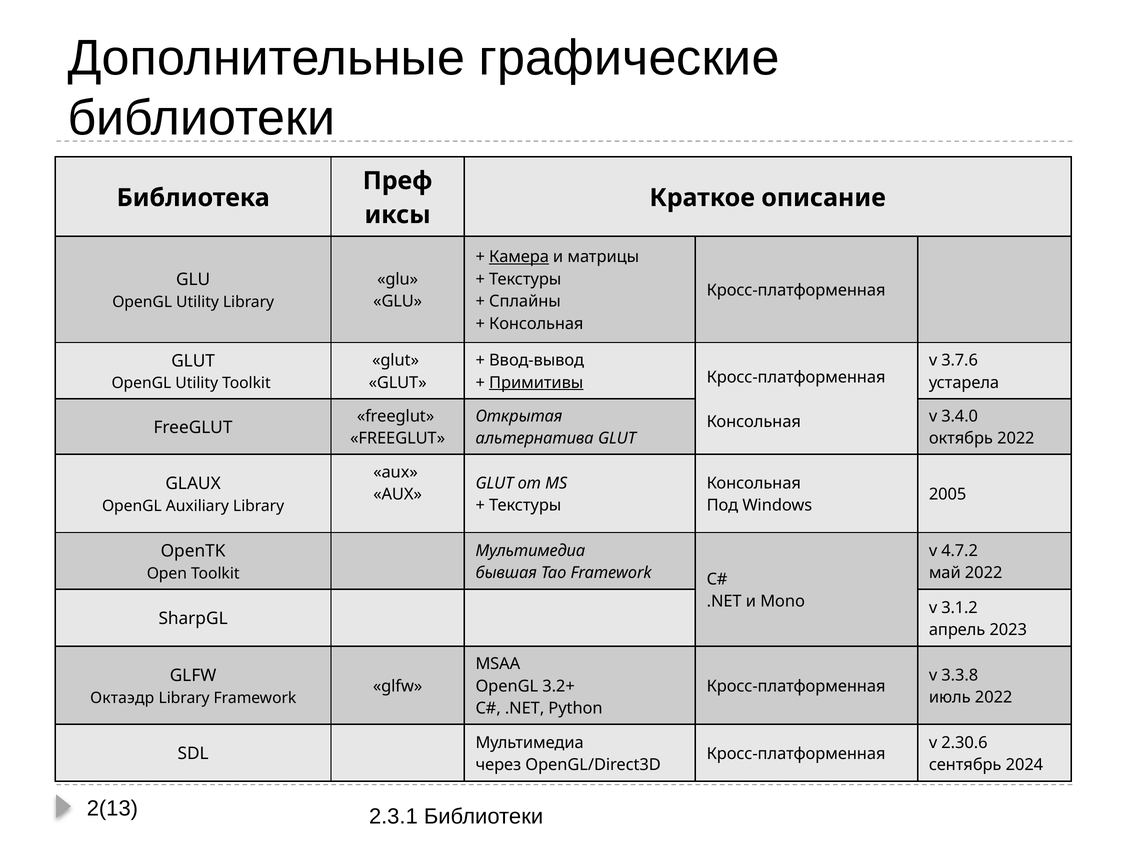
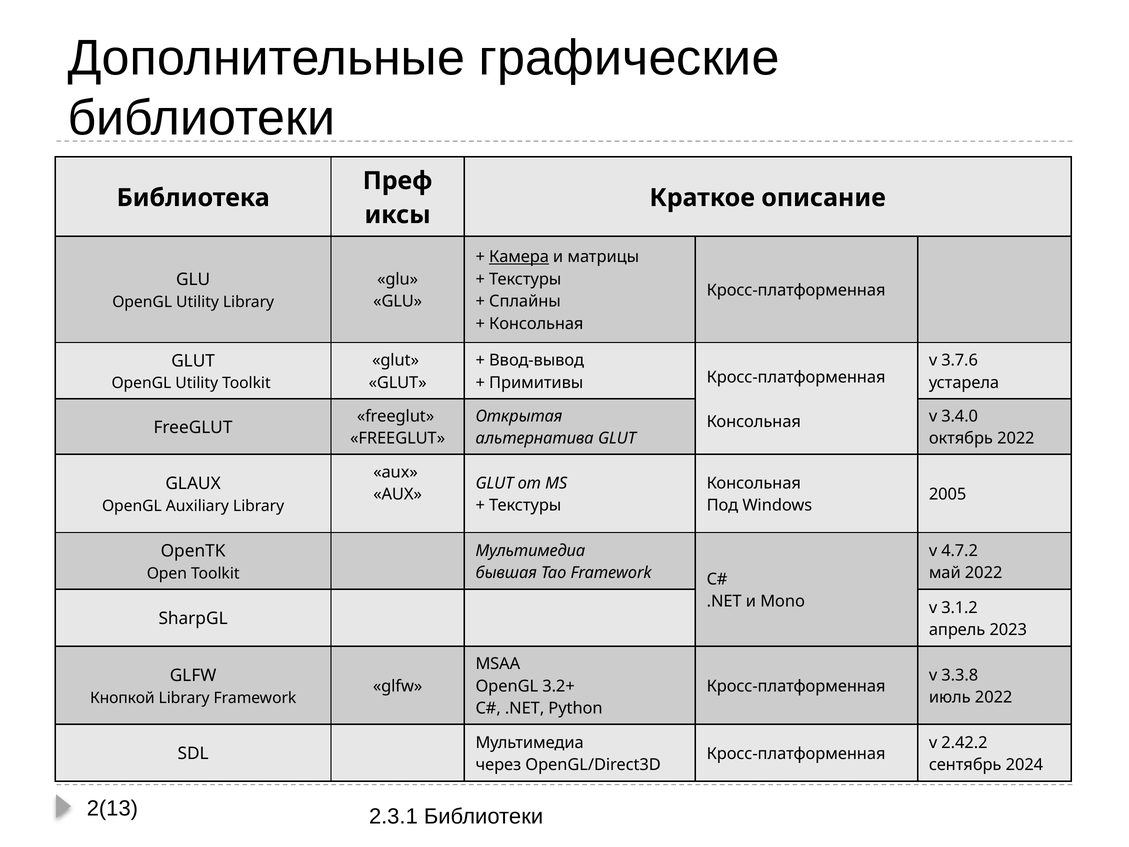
Примитивы underline: present -> none
Октаэдр: Октаэдр -> Кнопкой
2.30.6: 2.30.6 -> 2.42.2
